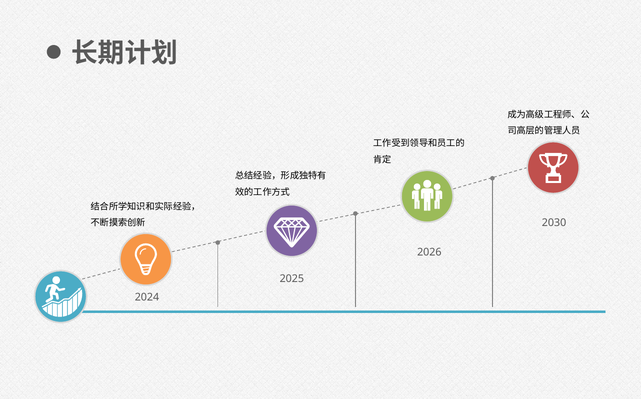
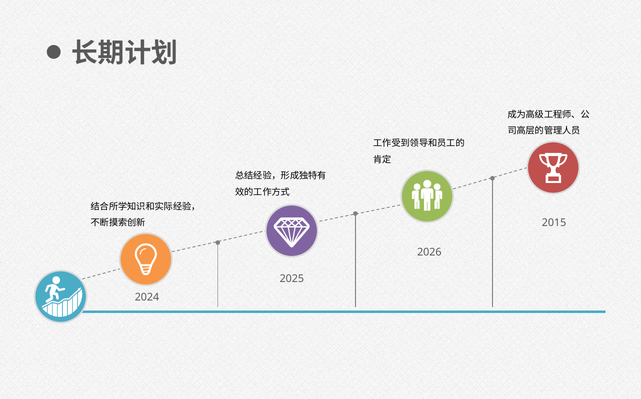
2030: 2030 -> 2015
